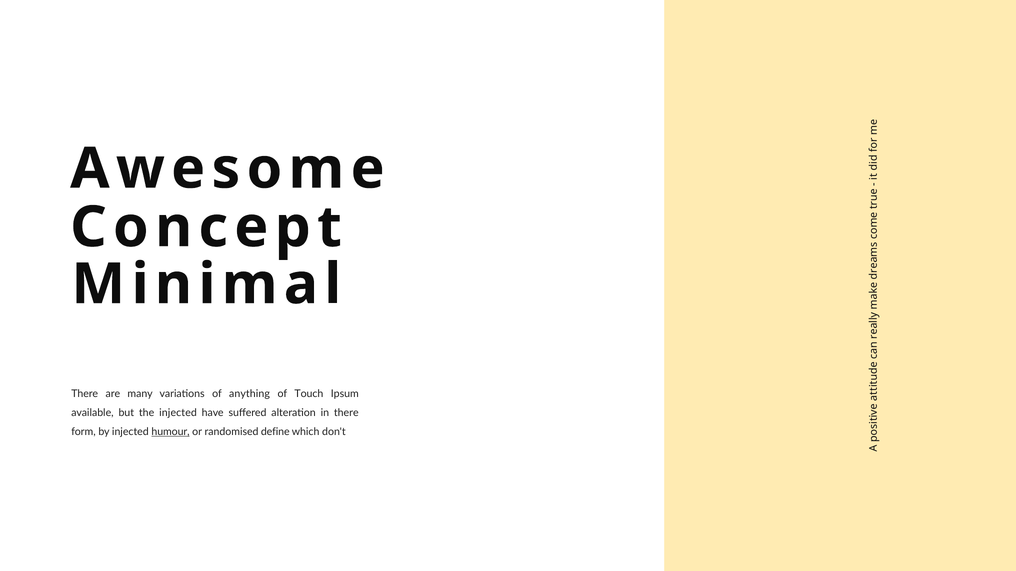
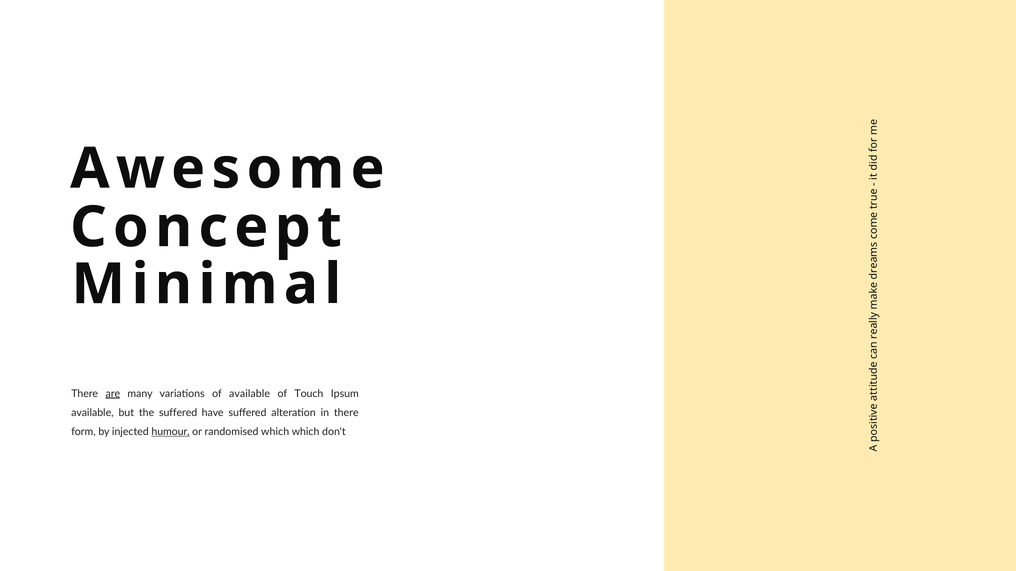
are underline: none -> present
of anything: anything -> available
the injected: injected -> suffered
randomised define: define -> which
